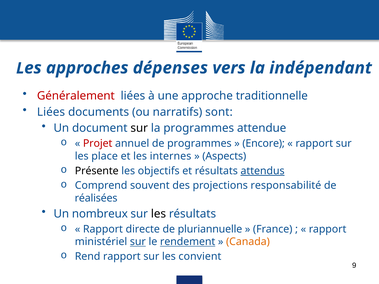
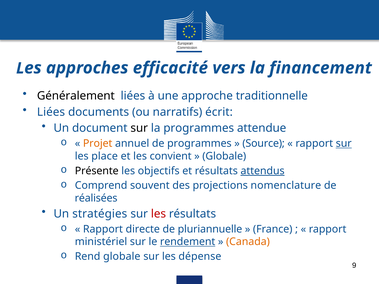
dépenses: dépenses -> efficacité
indépendant: indépendant -> financement
Généralement colour: red -> black
sont: sont -> écrit
Projet colour: red -> orange
Encore: Encore -> Source
sur at (344, 144) underline: none -> present
internes: internes -> convient
Aspects at (224, 156): Aspects -> Globale
responsabilité: responsabilité -> nomenclature
nombreux: nombreux -> stratégies
les at (158, 214) colour: black -> red
sur at (138, 242) underline: present -> none
Rend rapport: rapport -> globale
convient: convient -> dépense
